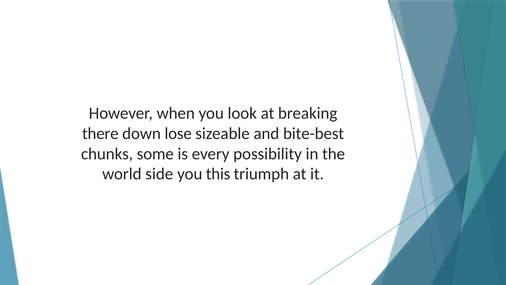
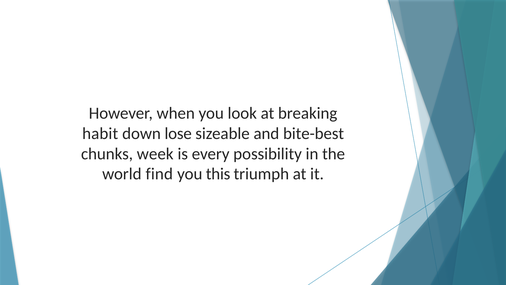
there: there -> habit
some: some -> week
side: side -> find
